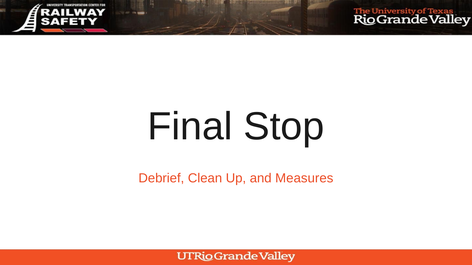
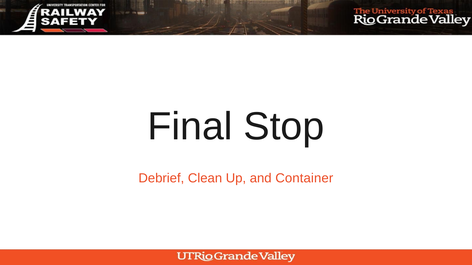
Measures: Measures -> Container
